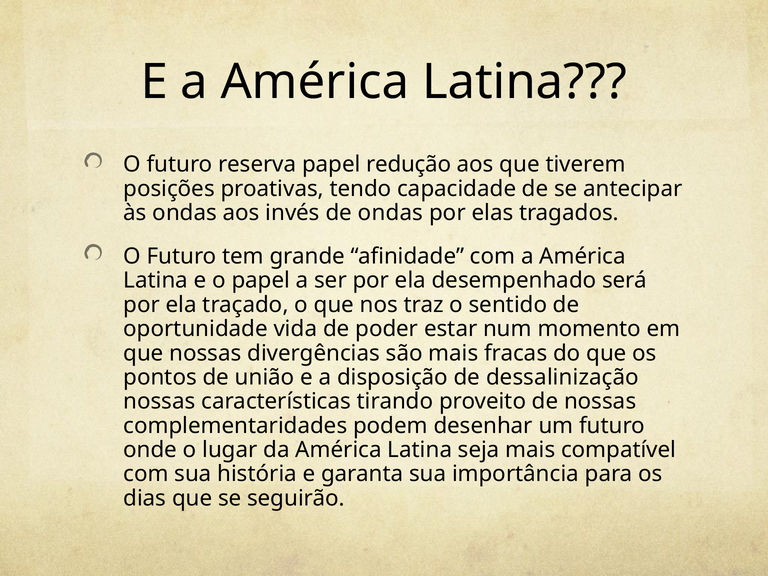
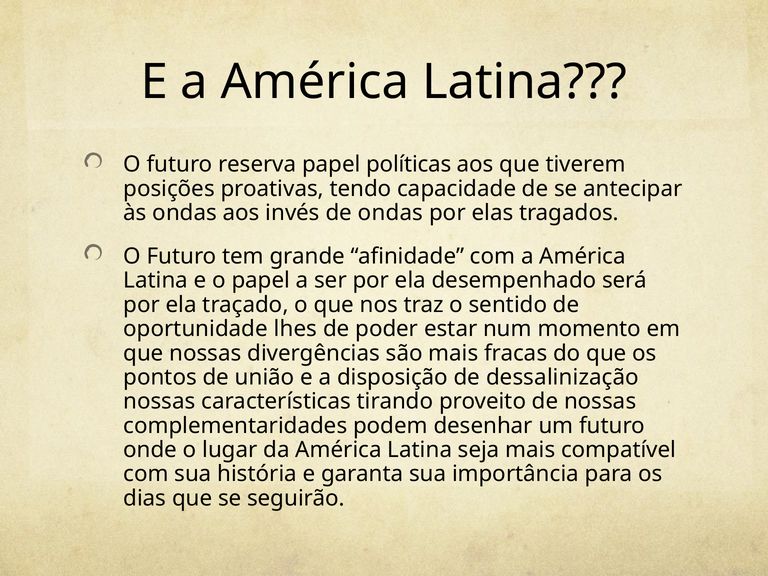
redução: redução -> políticas
vida: vida -> lhes
